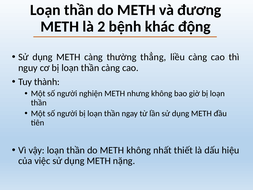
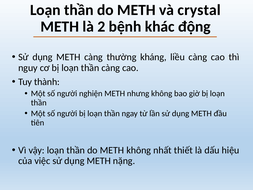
đương: đương -> crystal
thẳng: thẳng -> kháng
